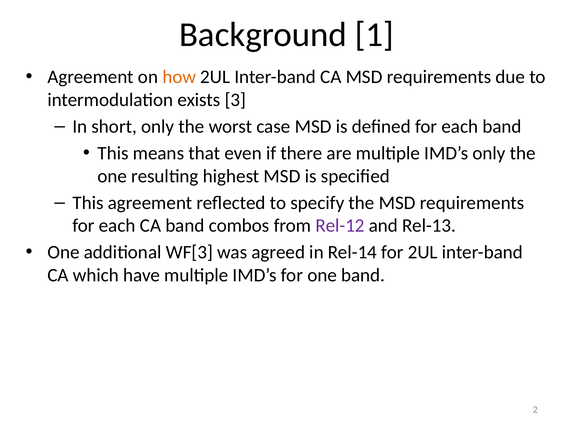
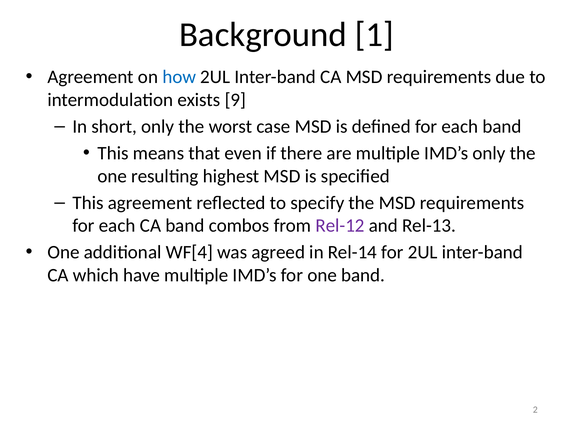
how colour: orange -> blue
3: 3 -> 9
WF[3: WF[3 -> WF[4
